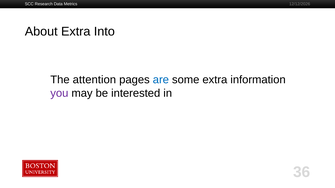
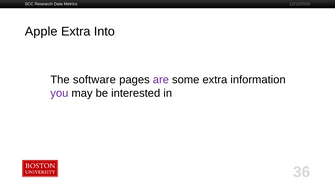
About: About -> Apple
attention: attention -> software
are colour: blue -> purple
